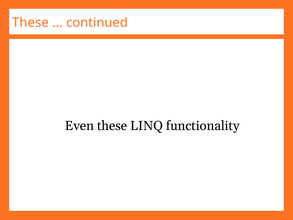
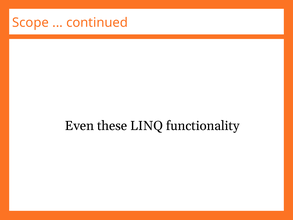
These at (30, 22): These -> Scope
